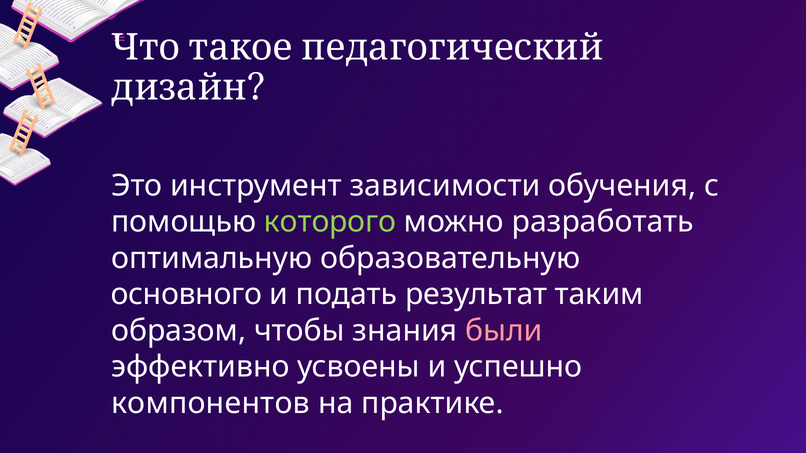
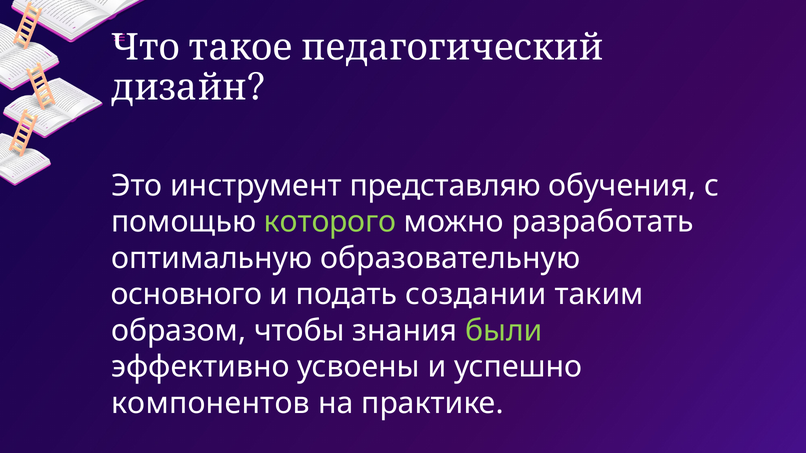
зависимости: зависимости -> представляю
результат: результат -> создании
были colour: pink -> light green
